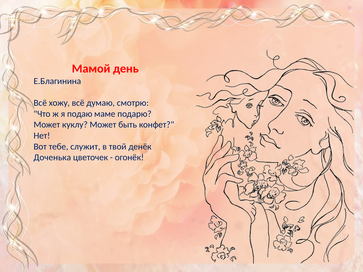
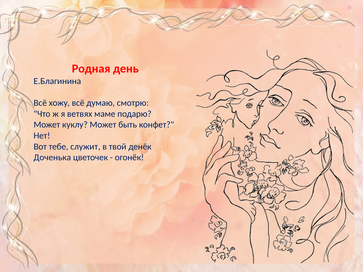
Мамой: Мамой -> Родная
подаю: подаю -> ветвях
